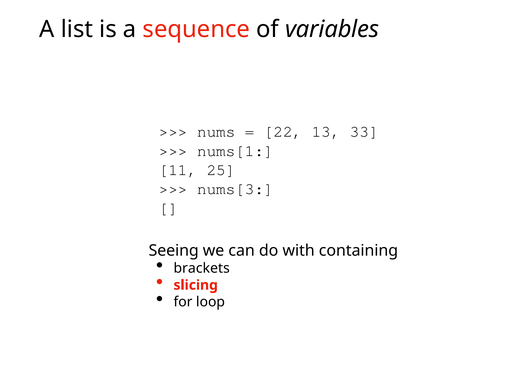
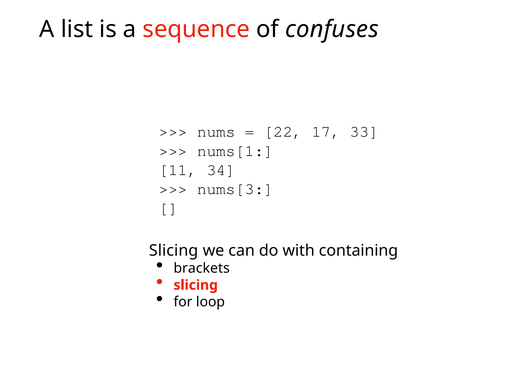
variables: variables -> confuses
13: 13 -> 17
25: 25 -> 34
Seeing at (174, 250): Seeing -> Slicing
